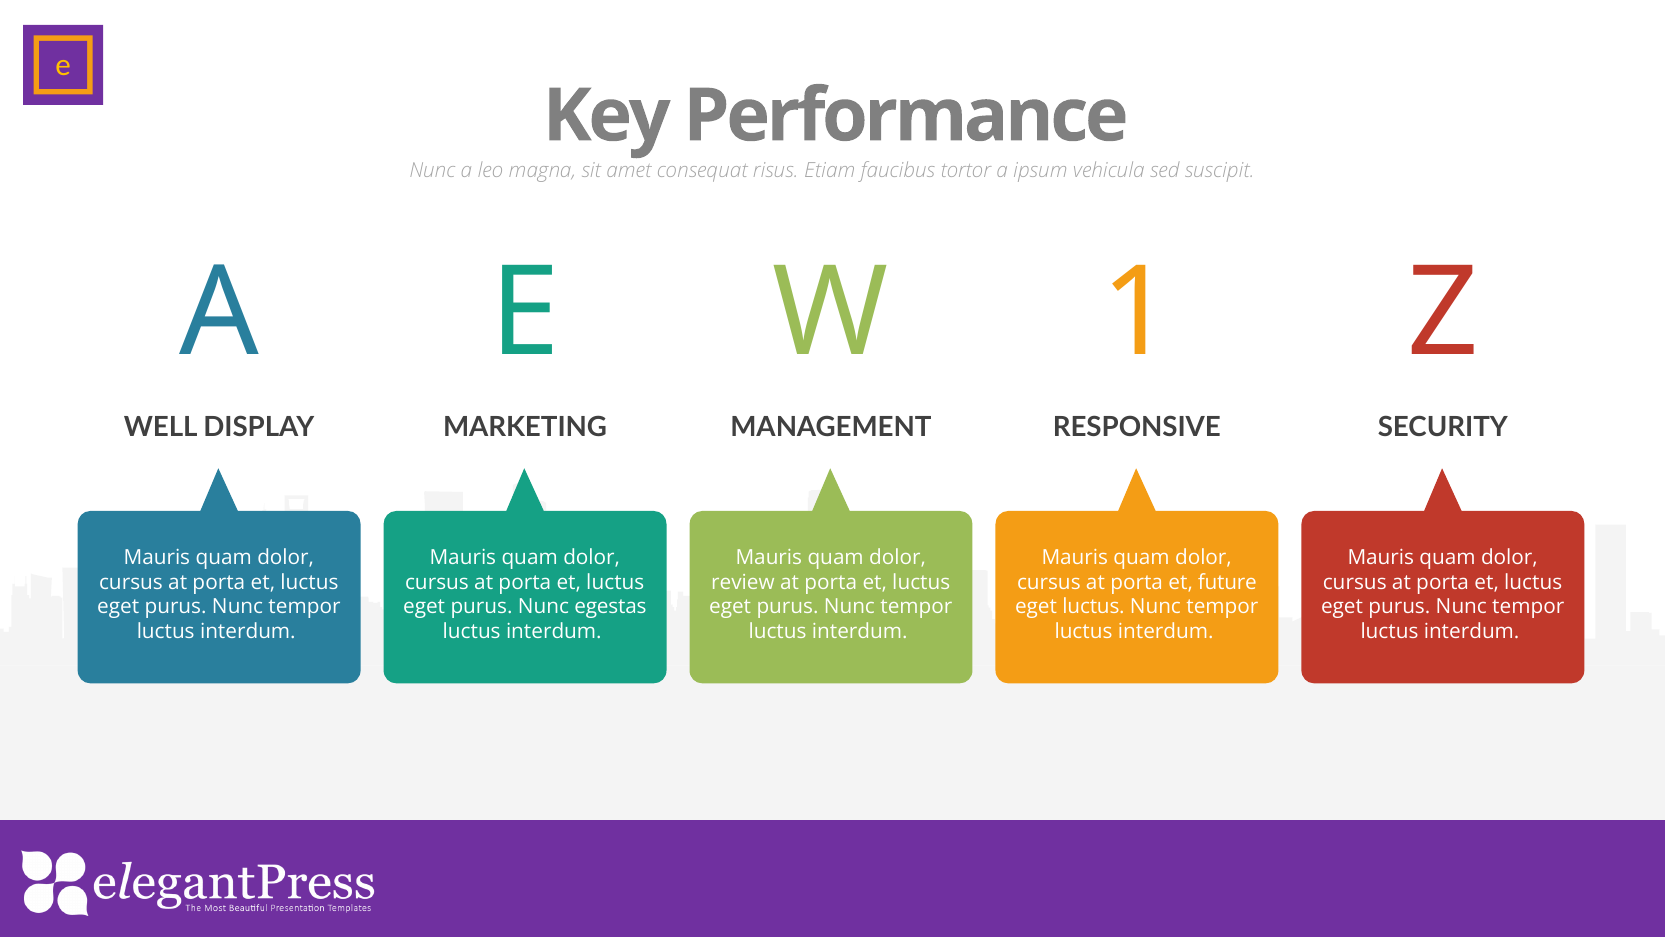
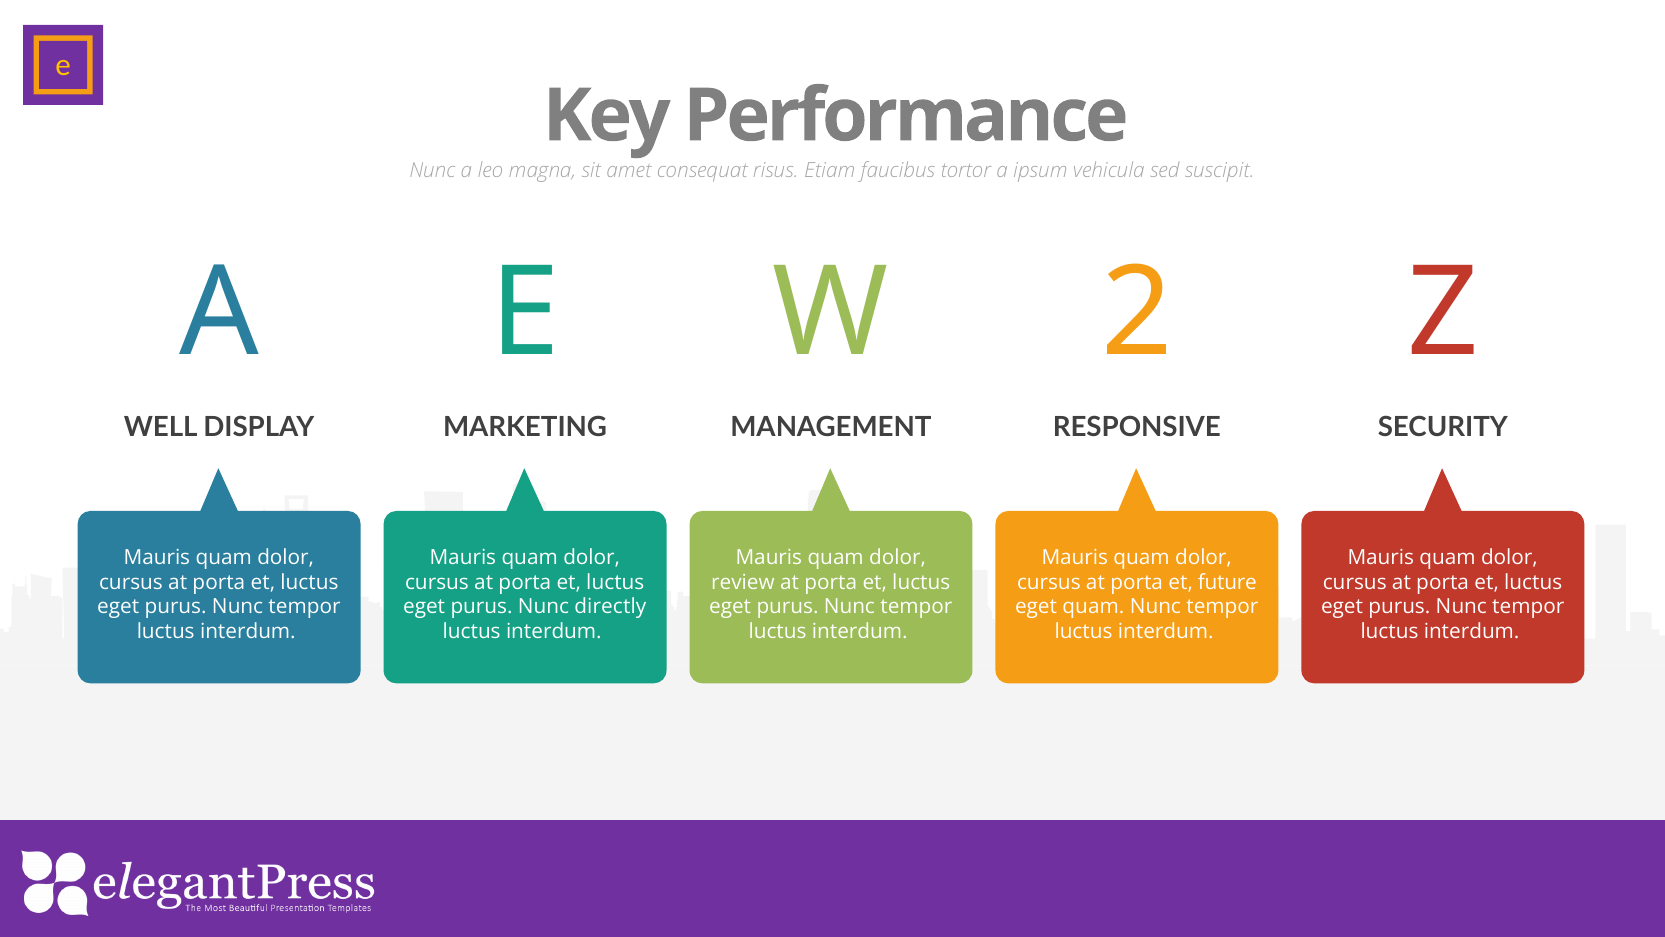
1: 1 -> 2
egestas: egestas -> directly
eget luctus: luctus -> quam
